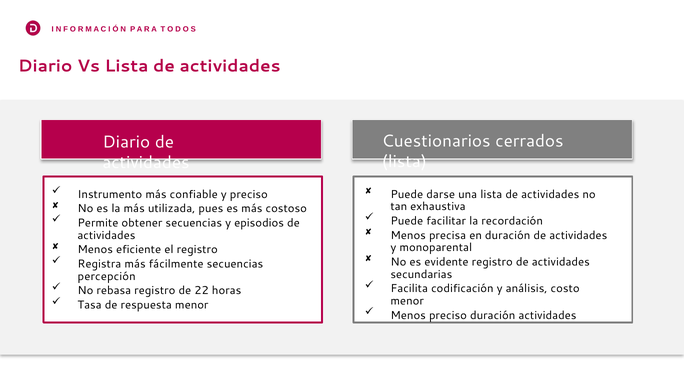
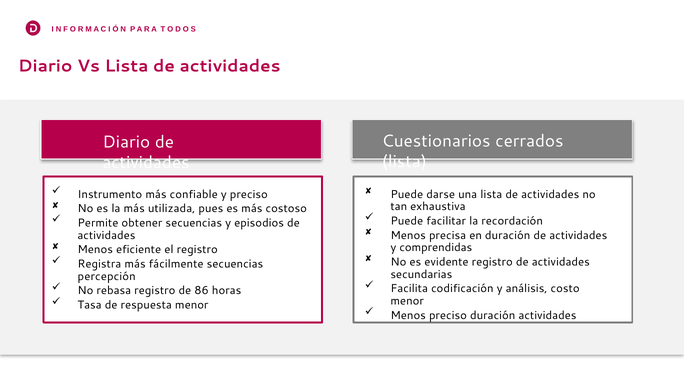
monoparental: monoparental -> comprendidas
22: 22 -> 86
